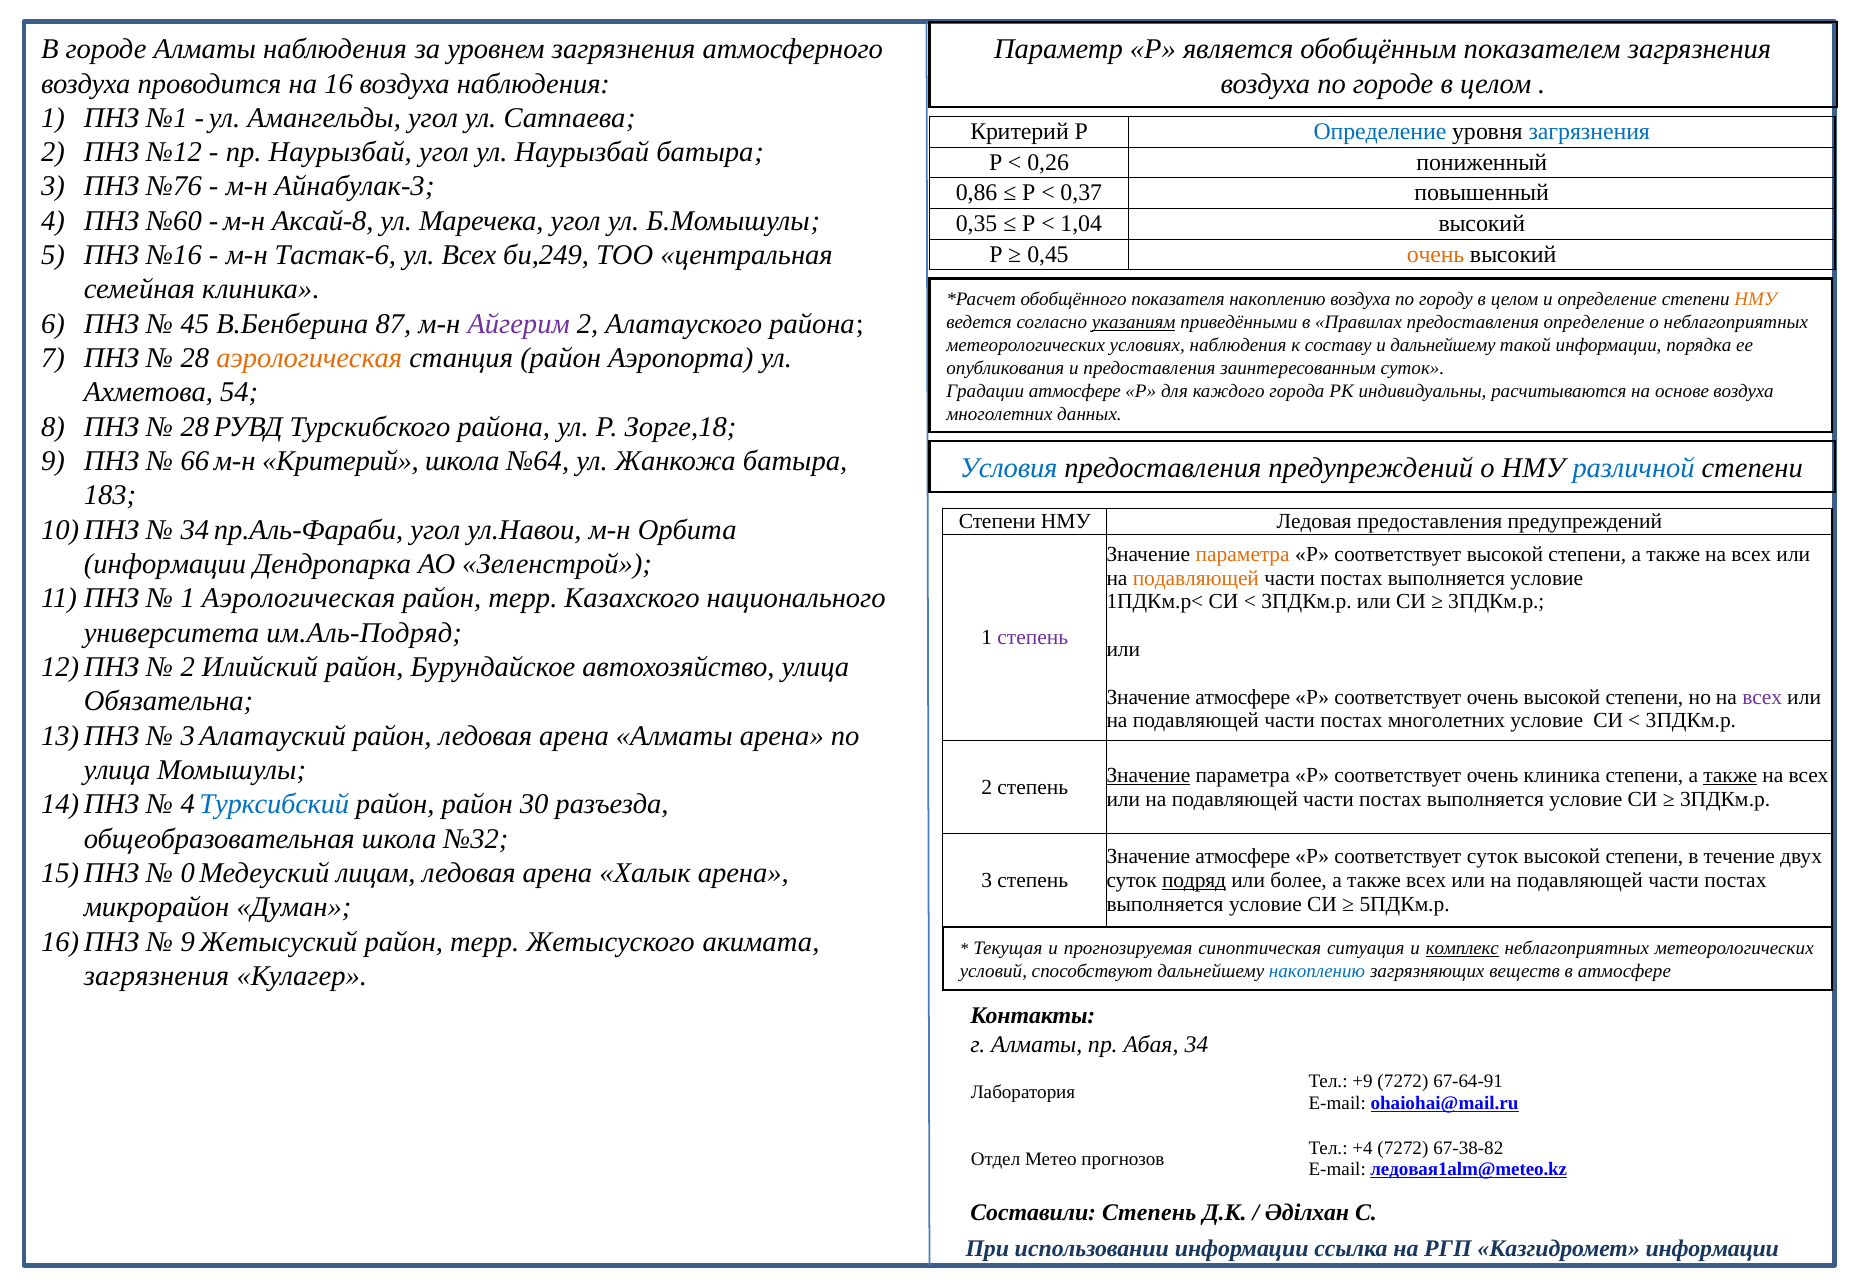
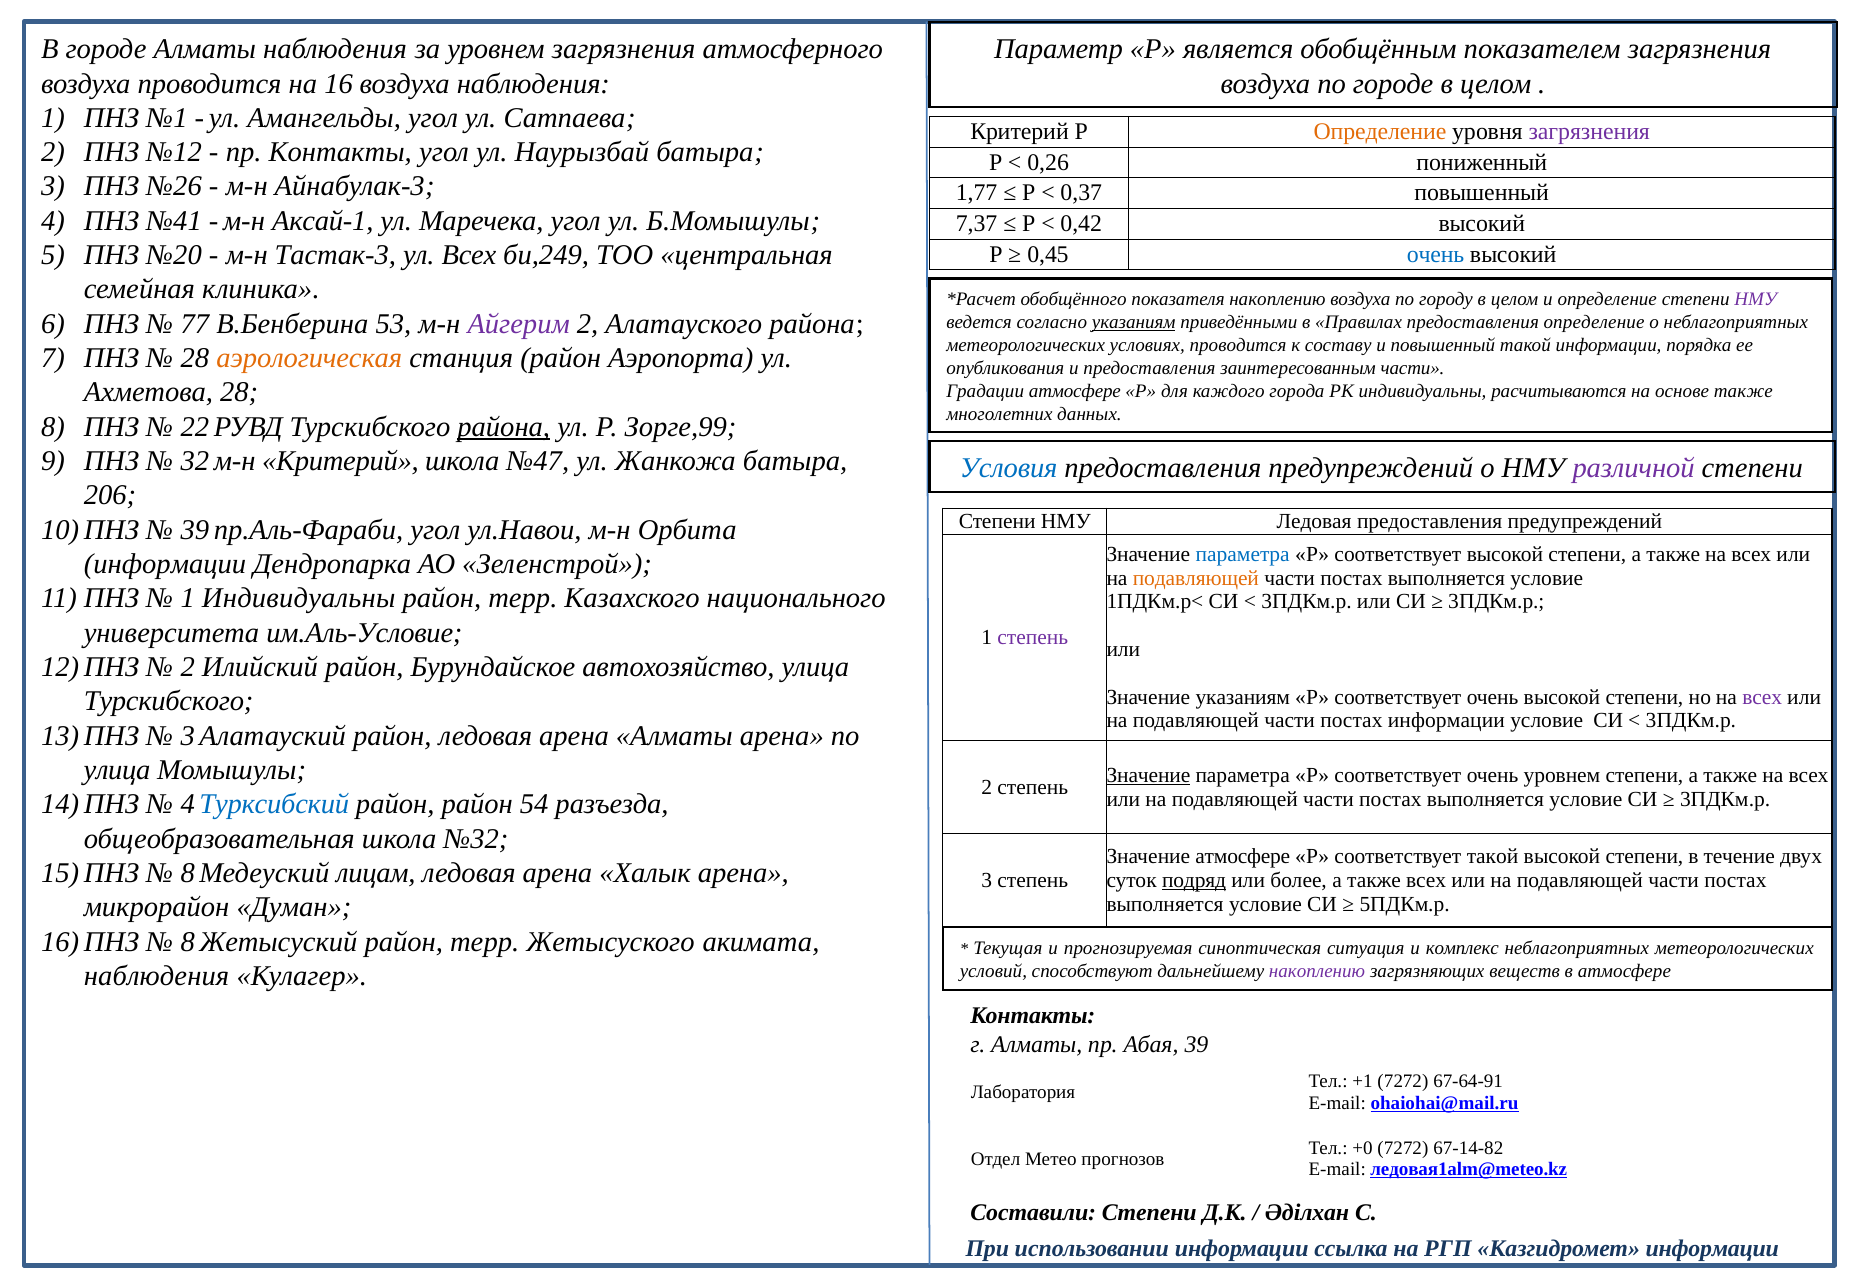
Определение at (1380, 132) colour: blue -> orange
загрязнения at (1589, 132) colour: blue -> purple
пр Наурызбай: Наурызбай -> Контакты
№76: №76 -> №26
0,86: 0,86 -> 1,77
№60: №60 -> №41
Аксай-8: Аксай-8 -> Аксай-1
0,35: 0,35 -> 7,37
1,04: 1,04 -> 0,42
№16: №16 -> №20
Тастак-6: Тастак-6 -> Тастак-3
очень at (1436, 254) colour: orange -> blue
НМУ at (1756, 300) colour: orange -> purple
45: 45 -> 77
87: 87 -> 53
условиях наблюдения: наблюдения -> проводится
и дальнейшему: дальнейшему -> повышенный
заинтересованным суток: суток -> части
Ахметова 54: 54 -> 28
основе воздуха: воздуха -> также
28 at (195, 427): 28 -> 22
района at (504, 427) underline: none -> present
Зорге,18: Зорге,18 -> Зорге,99
66: 66 -> 32
№64: №64 -> №47
различной colour: blue -> purple
183: 183 -> 206
34 at (195, 530): 34 -> 39
параметра at (1243, 554) colour: orange -> blue
1 Аэрологическая: Аэрологическая -> Индивидуальны
им.Аль-Подряд: им.Аль-Подряд -> им.Аль-Условие
атмосфере at (1243, 697): атмосфере -> указаниям
Обязательна at (169, 701): Обязательна -> Турскибского
постах многолетних: многолетних -> информации
очень клиника: клиника -> уровнем
также at (1730, 775) underline: present -> none
30: 30 -> 54
соответствует суток: суток -> такой
0 at (188, 873): 0 -> 8
9 at (188, 942): 9 -> 8
комплекс underline: present -> none
накоплению at (1317, 971) colour: blue -> purple
загрязнения at (157, 976): загрязнения -> наблюдения
Абая 34: 34 -> 39
+9: +9 -> +1
+4: +4 -> +0
67-38-82: 67-38-82 -> 67-14-82
Составили Степень: Степень -> Степени
